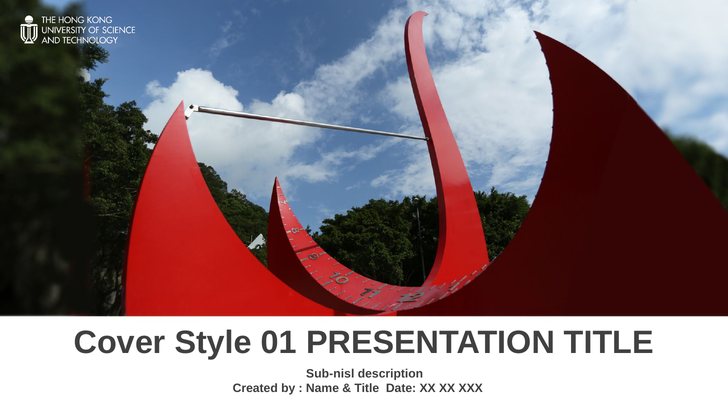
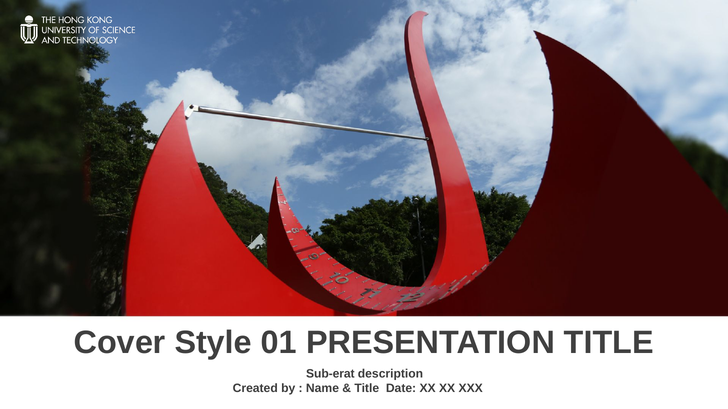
Sub-nisl: Sub-nisl -> Sub-erat
